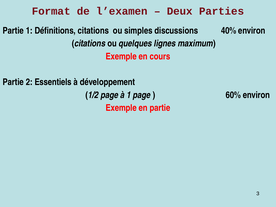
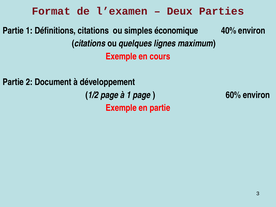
discussions: discussions -> économique
Essentiels: Essentiels -> Document
